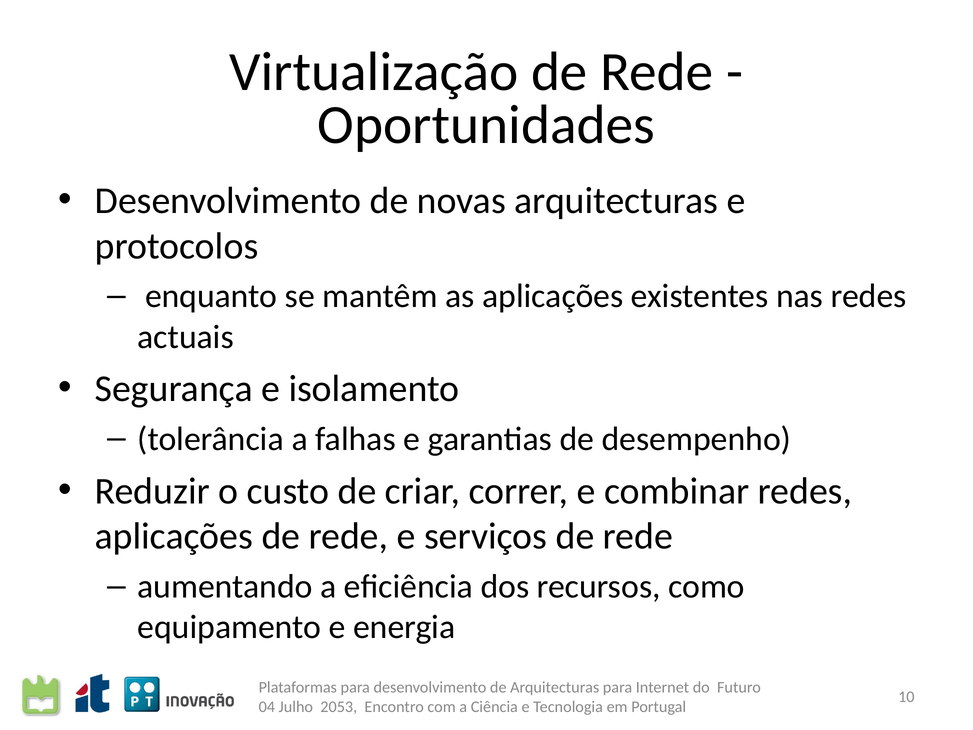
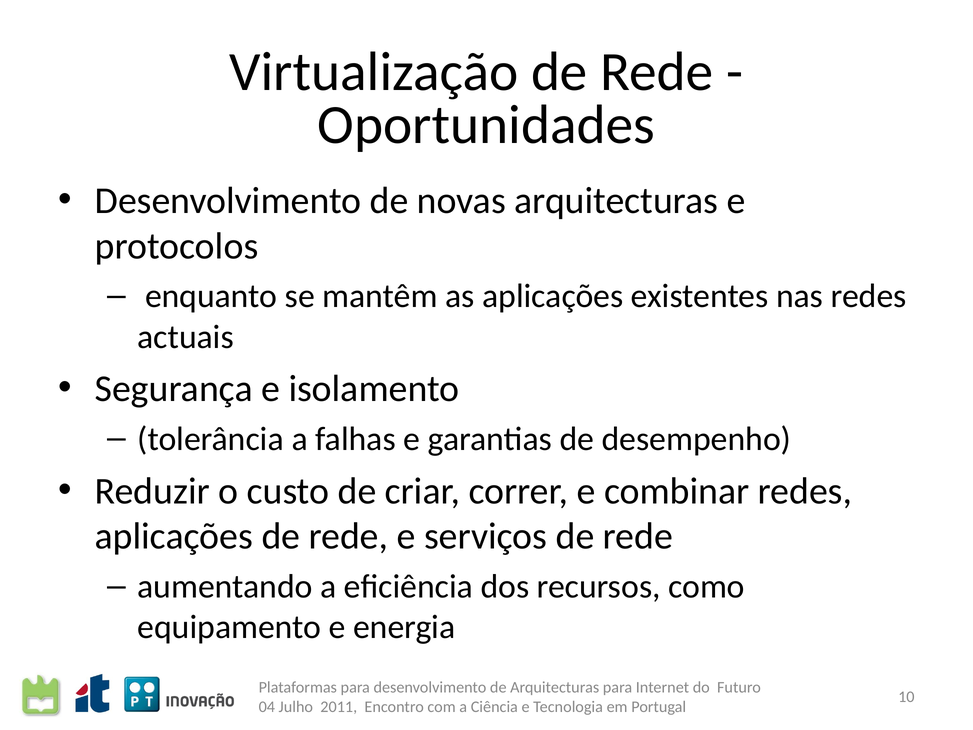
2053: 2053 -> 2011
